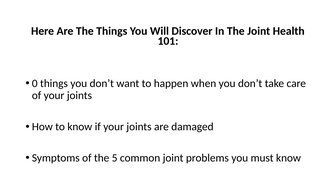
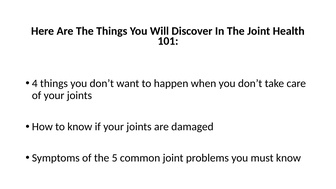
0: 0 -> 4
